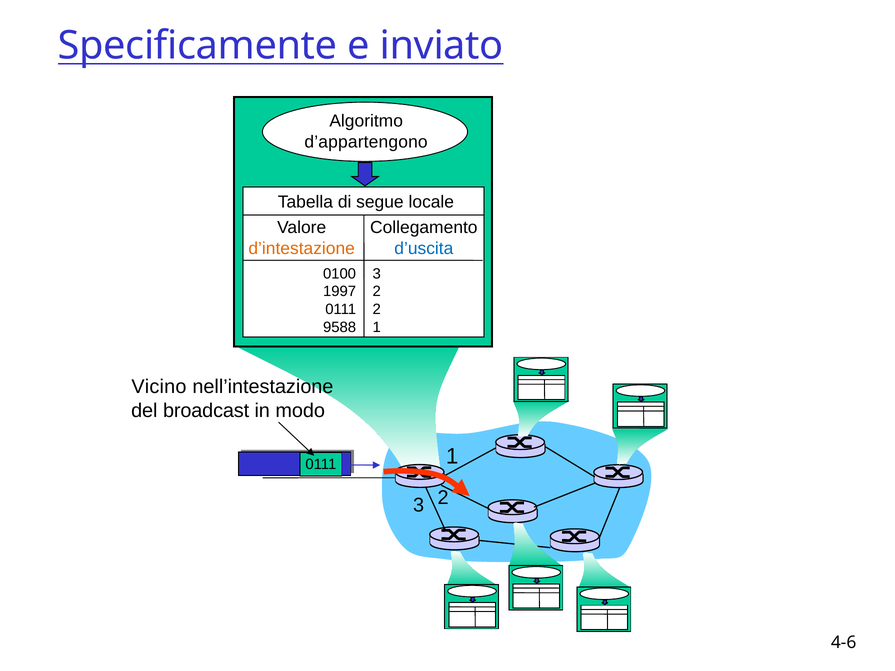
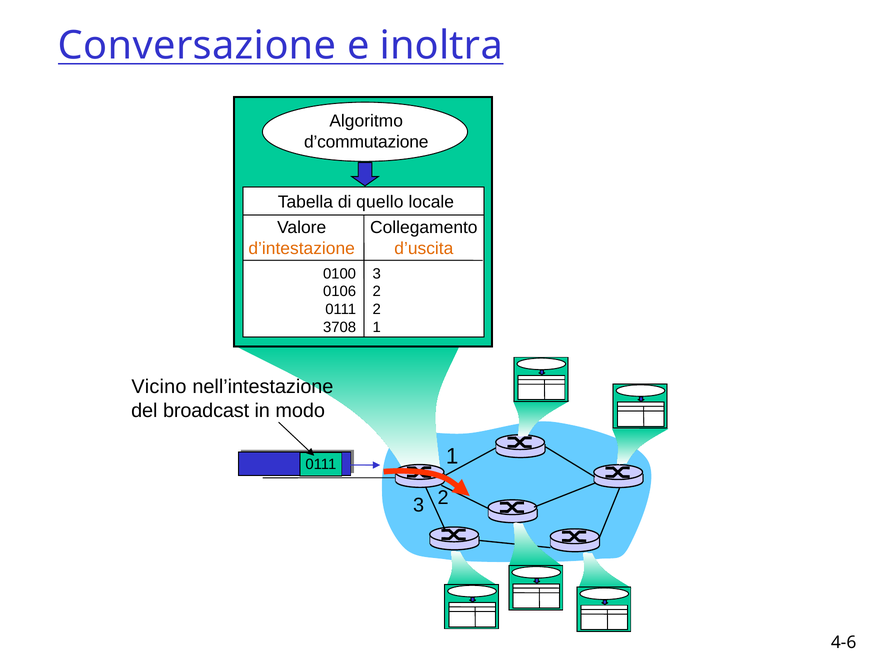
Specificamente: Specificamente -> Conversazione
inviato: inviato -> inoltra
d’appartengono: d’appartengono -> d’commutazione
segue: segue -> quello
d’uscita colour: blue -> orange
1997: 1997 -> 0106
9588: 9588 -> 3708
